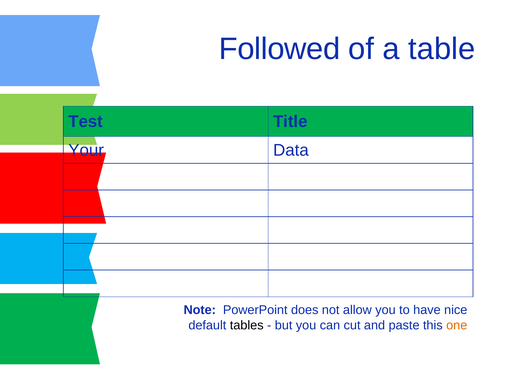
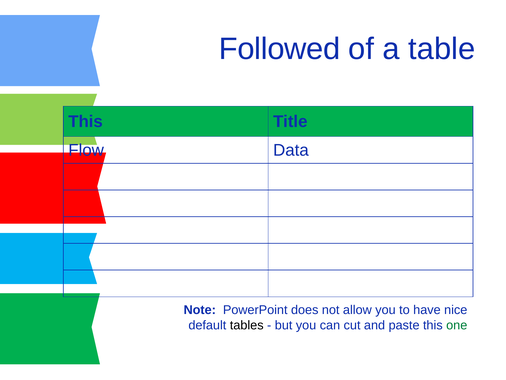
Test at (86, 121): Test -> This
Your: Your -> Flow
one colour: orange -> green
